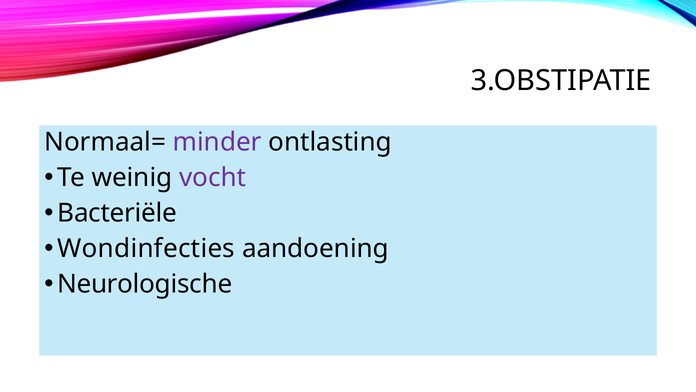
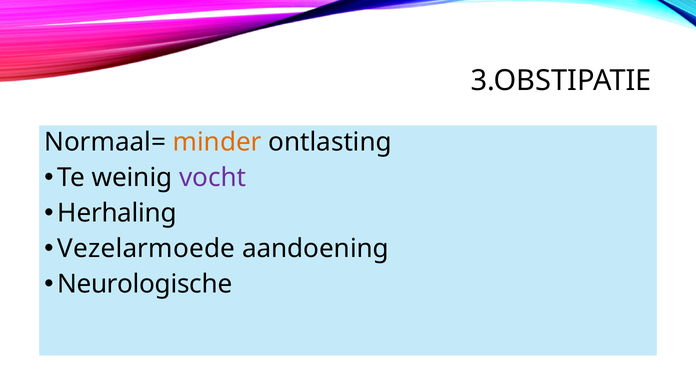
minder colour: purple -> orange
Bacteriële: Bacteriële -> Herhaling
Wondinfecties: Wondinfecties -> Vezelarmoede
